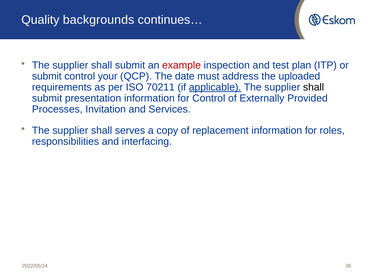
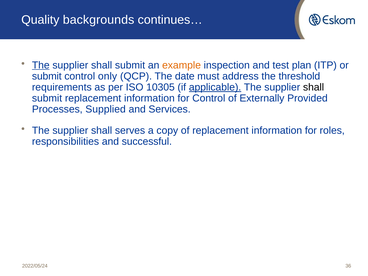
The at (41, 65) underline: none -> present
example colour: red -> orange
your: your -> only
uploaded: uploaded -> threshold
70211: 70211 -> 10305
submit presentation: presentation -> replacement
Invitation: Invitation -> Supplied
interfacing: interfacing -> successful
